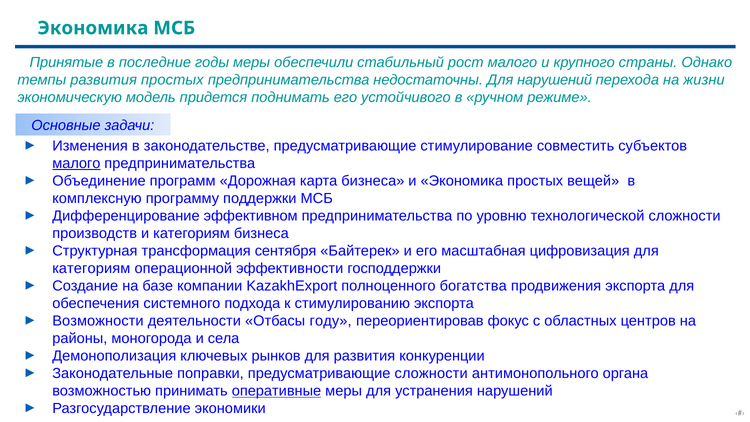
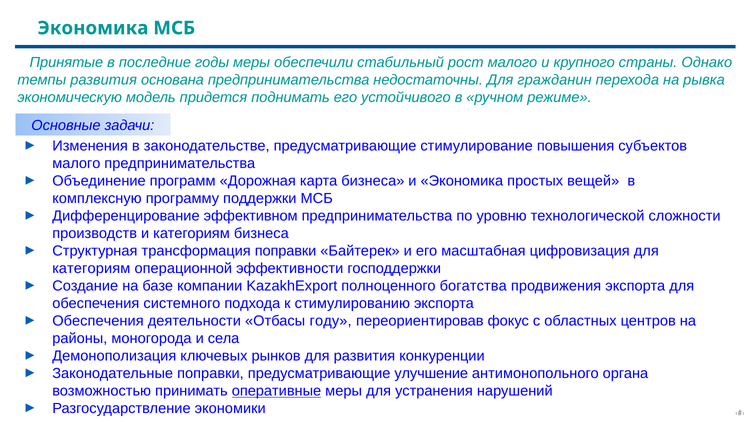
развития простых: простых -> основана
Для нарушений: нарушений -> гражданин
жизни: жизни -> рывка
совместить: совместить -> повышения
малого at (76, 163) underline: present -> none
трансформация сентября: сентября -> поправки
Возможности at (98, 321): Возможности -> Обеспечения
предусматривающие сложности: сложности -> улучшение
